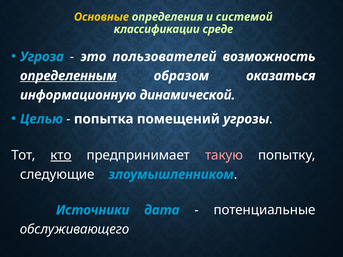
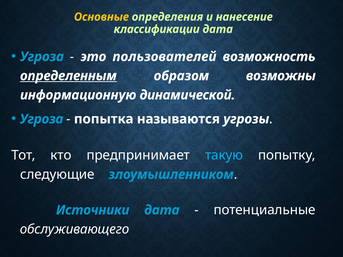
системой: системой -> нанесение
классификации среде: среде -> дата
оказаться: оказаться -> возможны
Целью at (41, 119): Целью -> Угроза
помещений: помещений -> называются
кто underline: present -> none
такую colour: pink -> light blue
